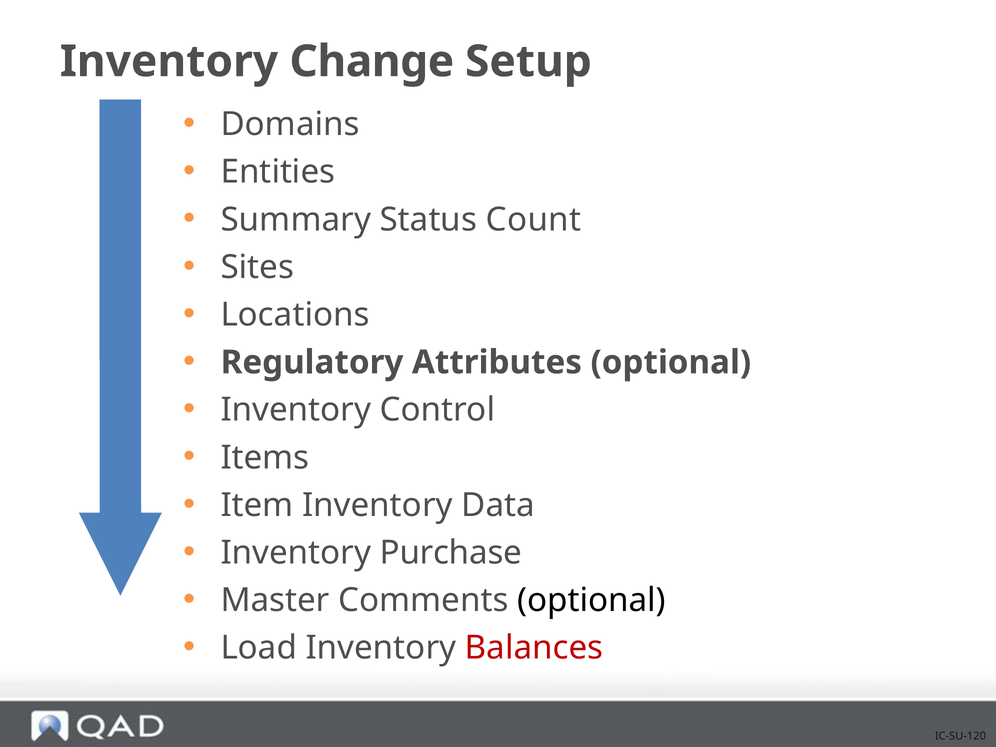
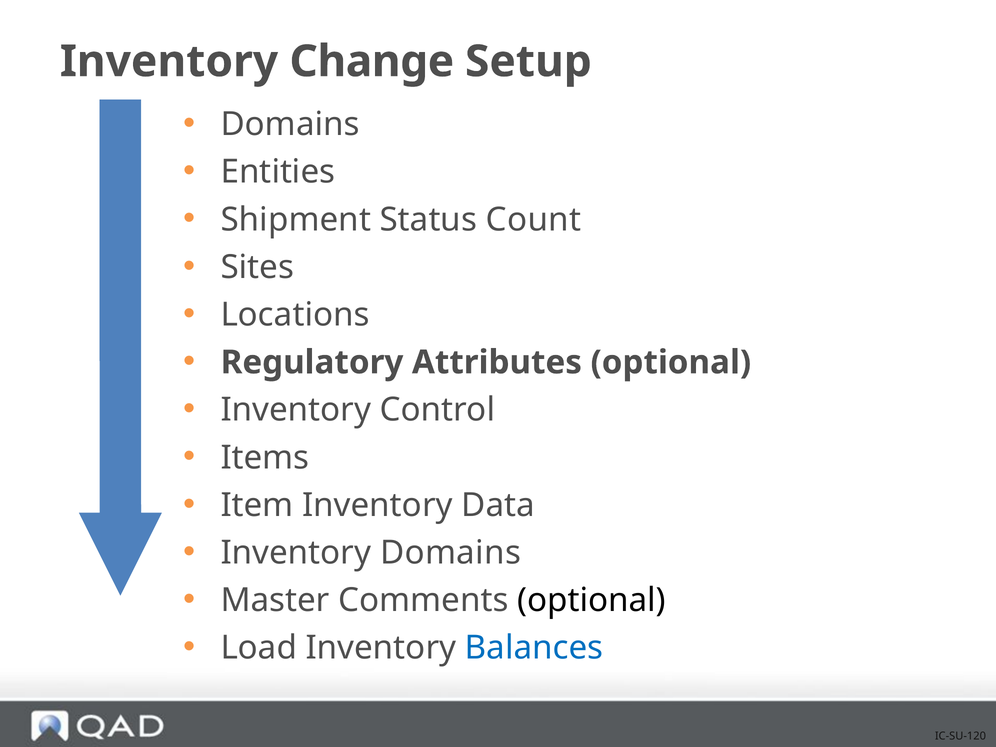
Summary: Summary -> Shipment
Inventory Purchase: Purchase -> Domains
Balances colour: red -> blue
